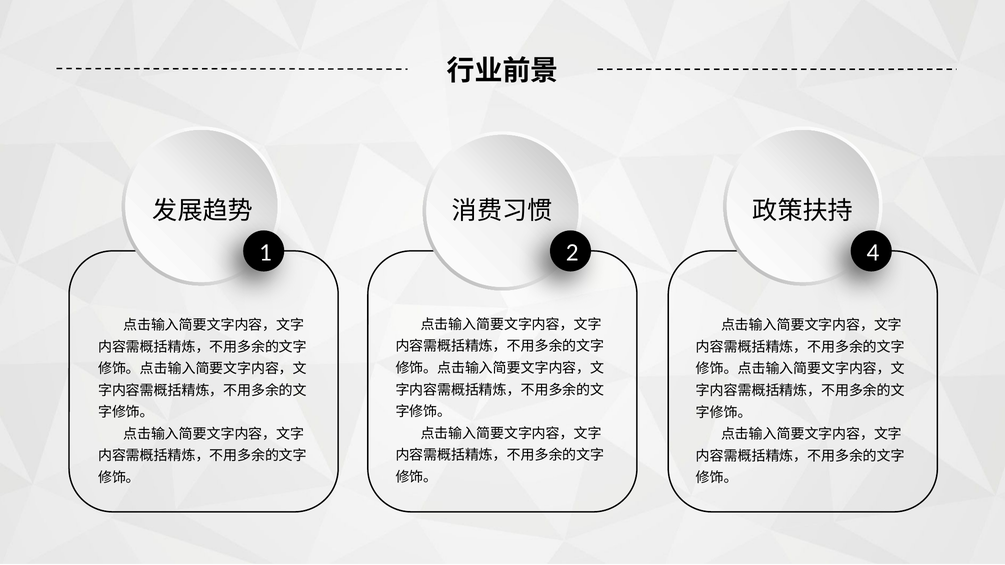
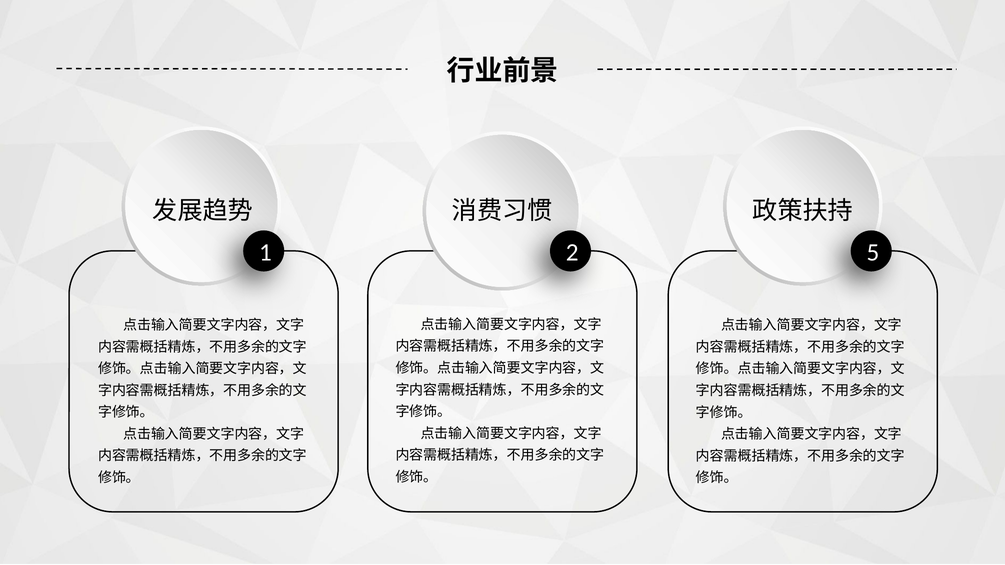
4: 4 -> 5
